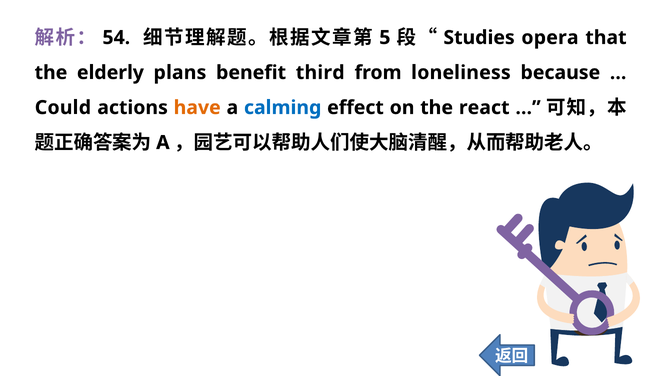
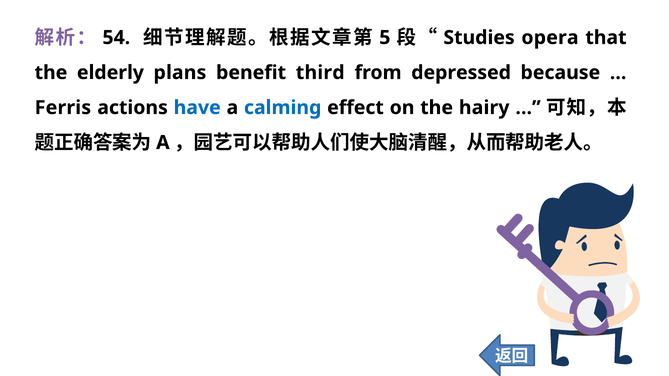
loneliness: loneliness -> depressed
Could: Could -> Ferris
have colour: orange -> blue
react: react -> hairy
